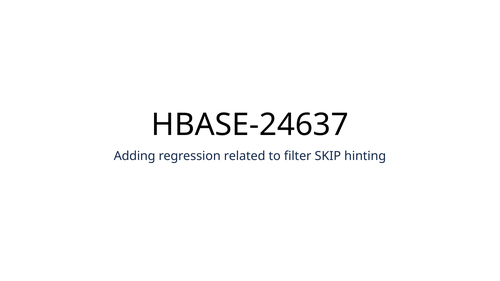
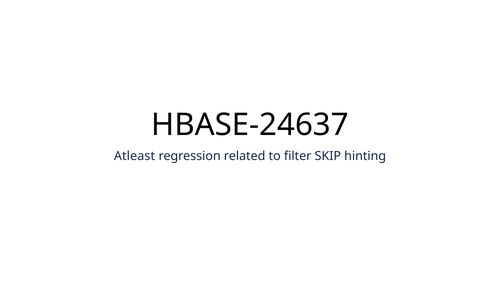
Adding: Adding -> Atleast
